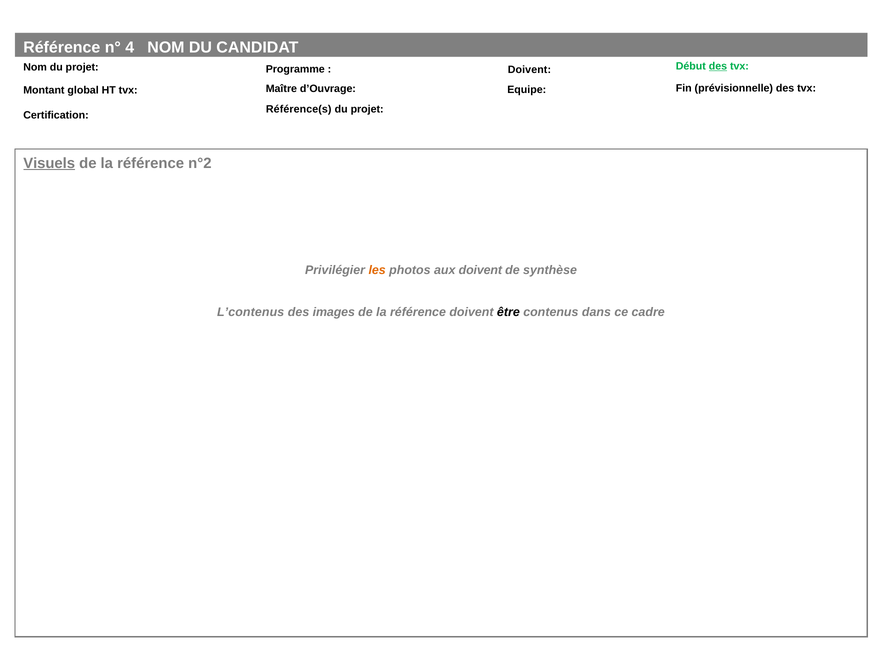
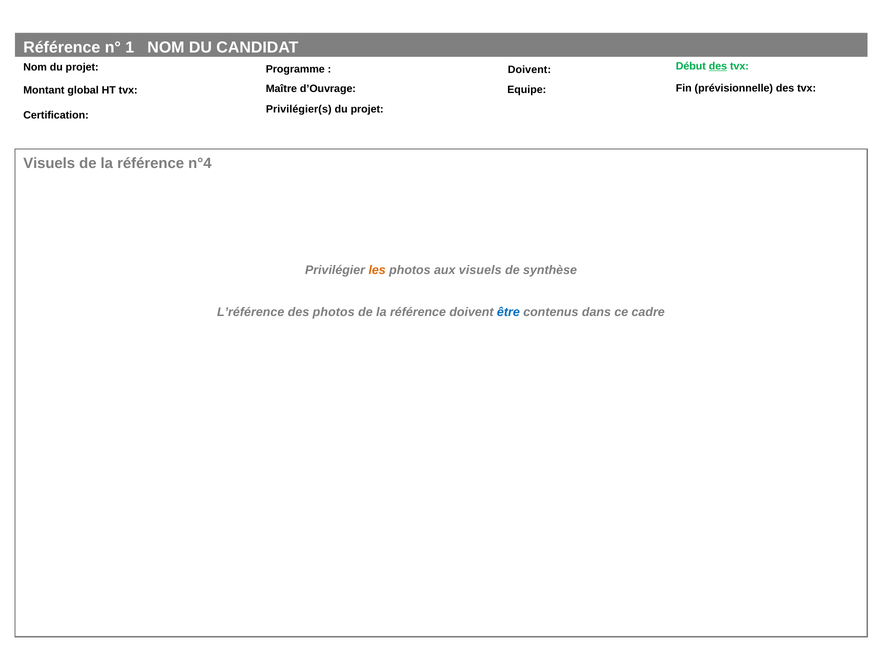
4: 4 -> 1
Référence(s: Référence(s -> Privilégier(s
Visuels at (49, 163) underline: present -> none
n°2: n°2 -> n°4
aux doivent: doivent -> visuels
L’contenus: L’contenus -> L’référence
des images: images -> photos
être colour: black -> blue
